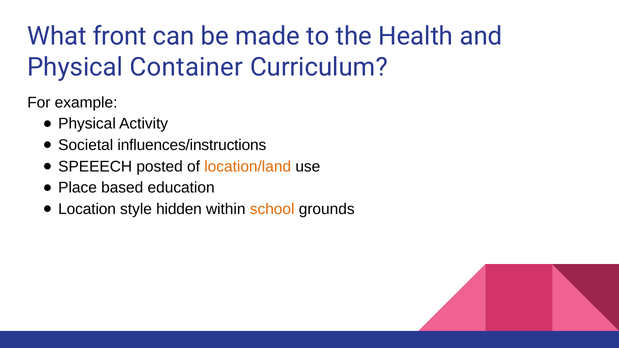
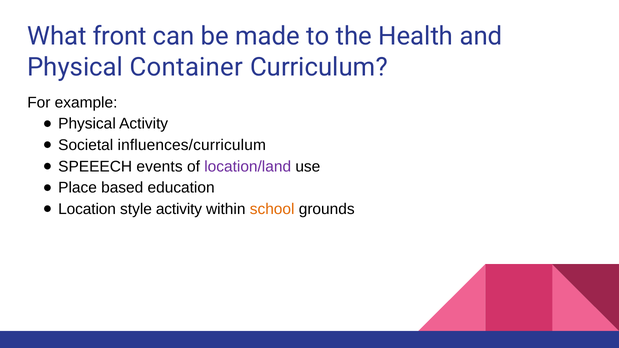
influences/instructions: influences/instructions -> influences/curriculum
posted: posted -> events
location/land colour: orange -> purple
style hidden: hidden -> activity
